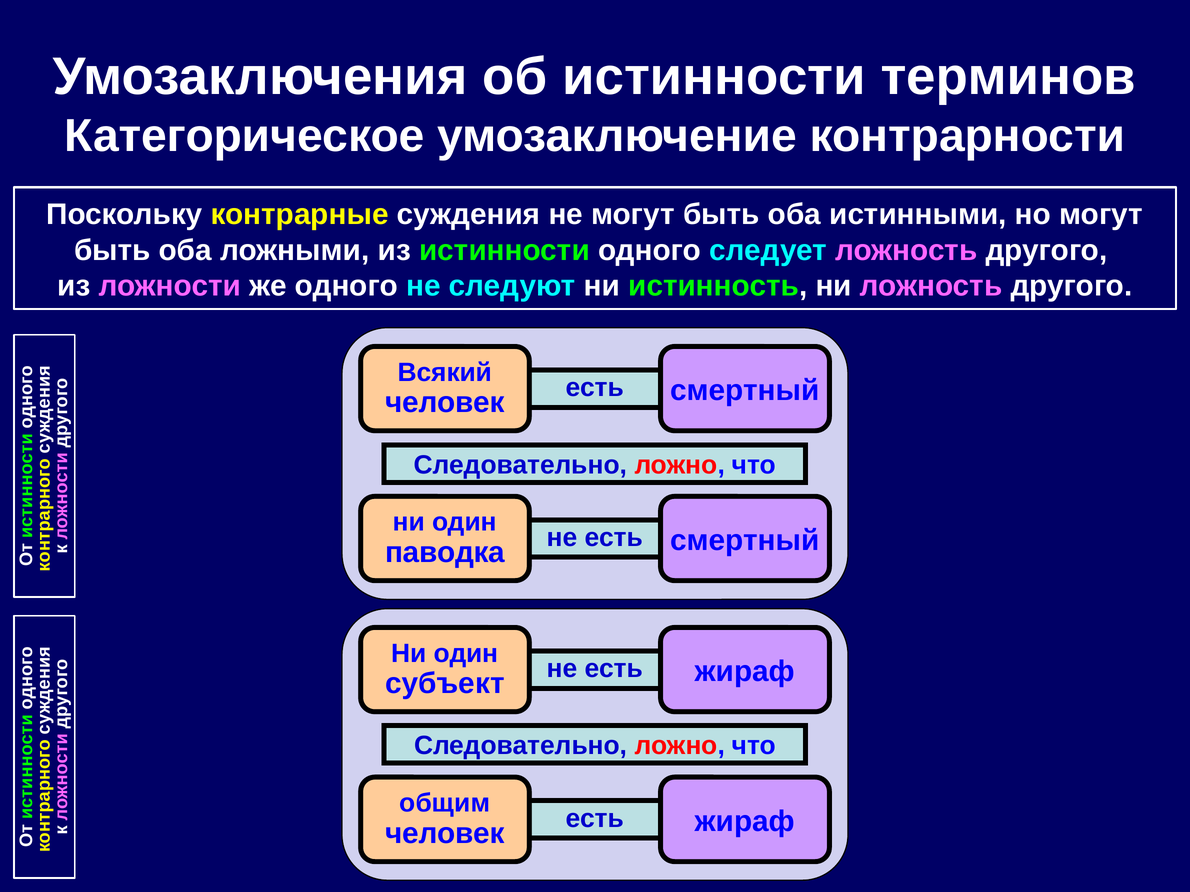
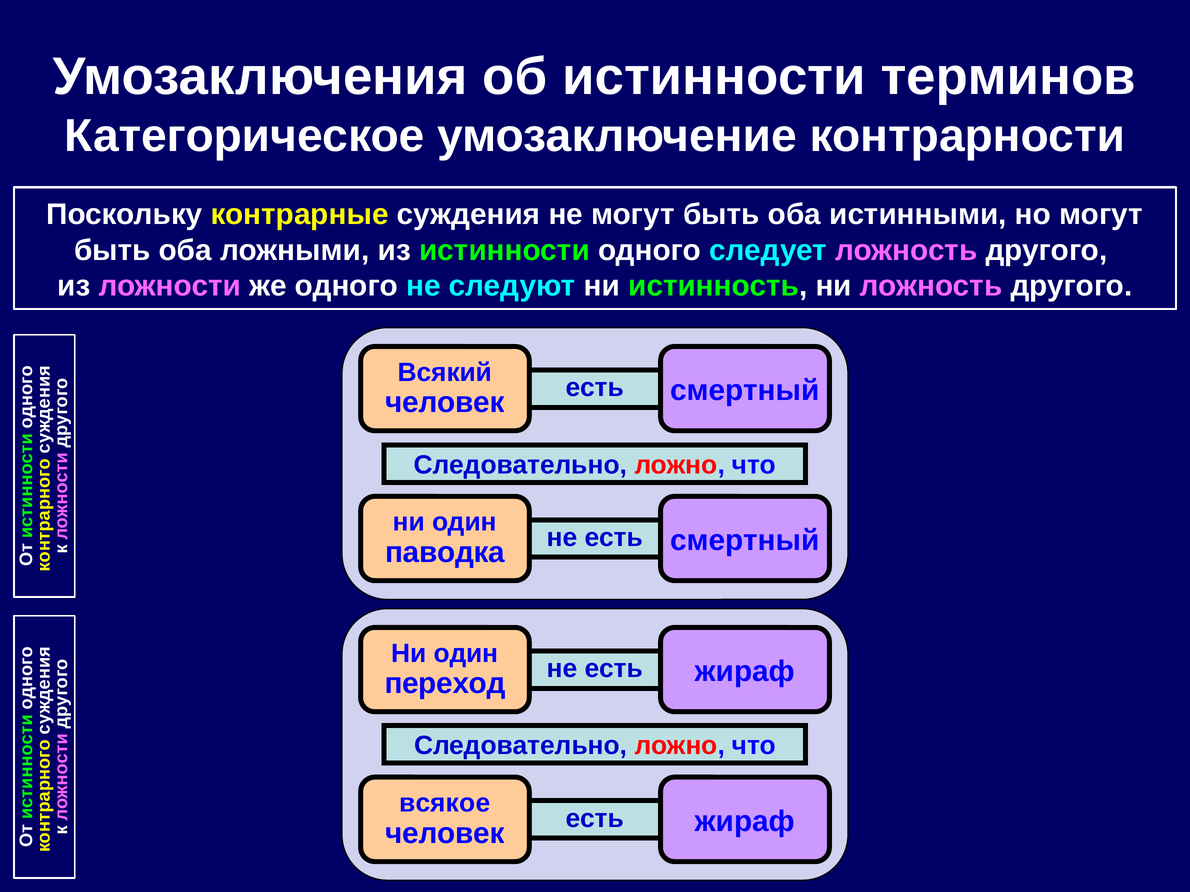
субъект: субъект -> переход
общим: общим -> всякое
